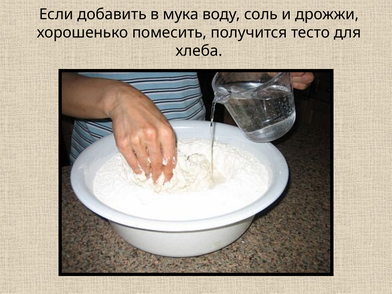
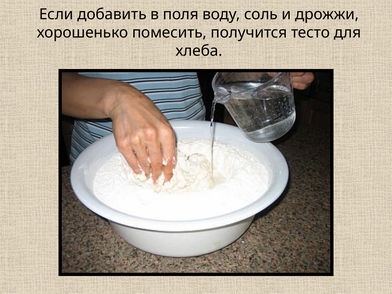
мука: мука -> поля
